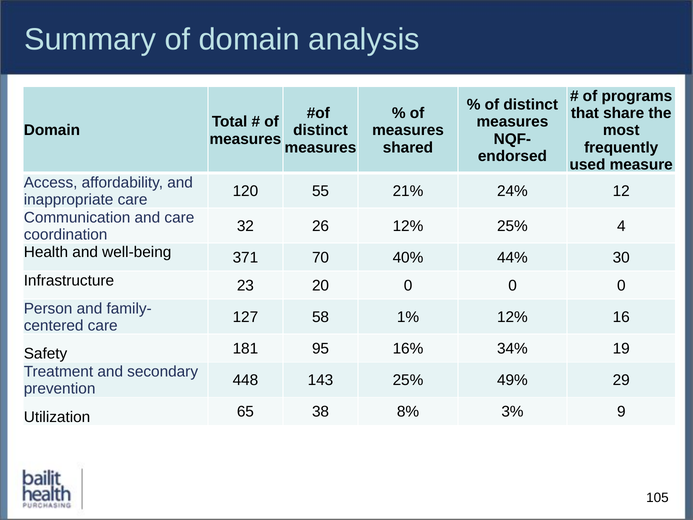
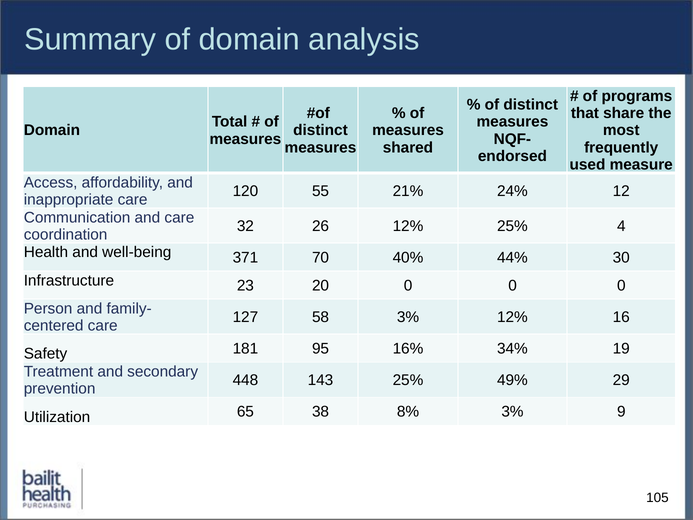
58 1%: 1% -> 3%
